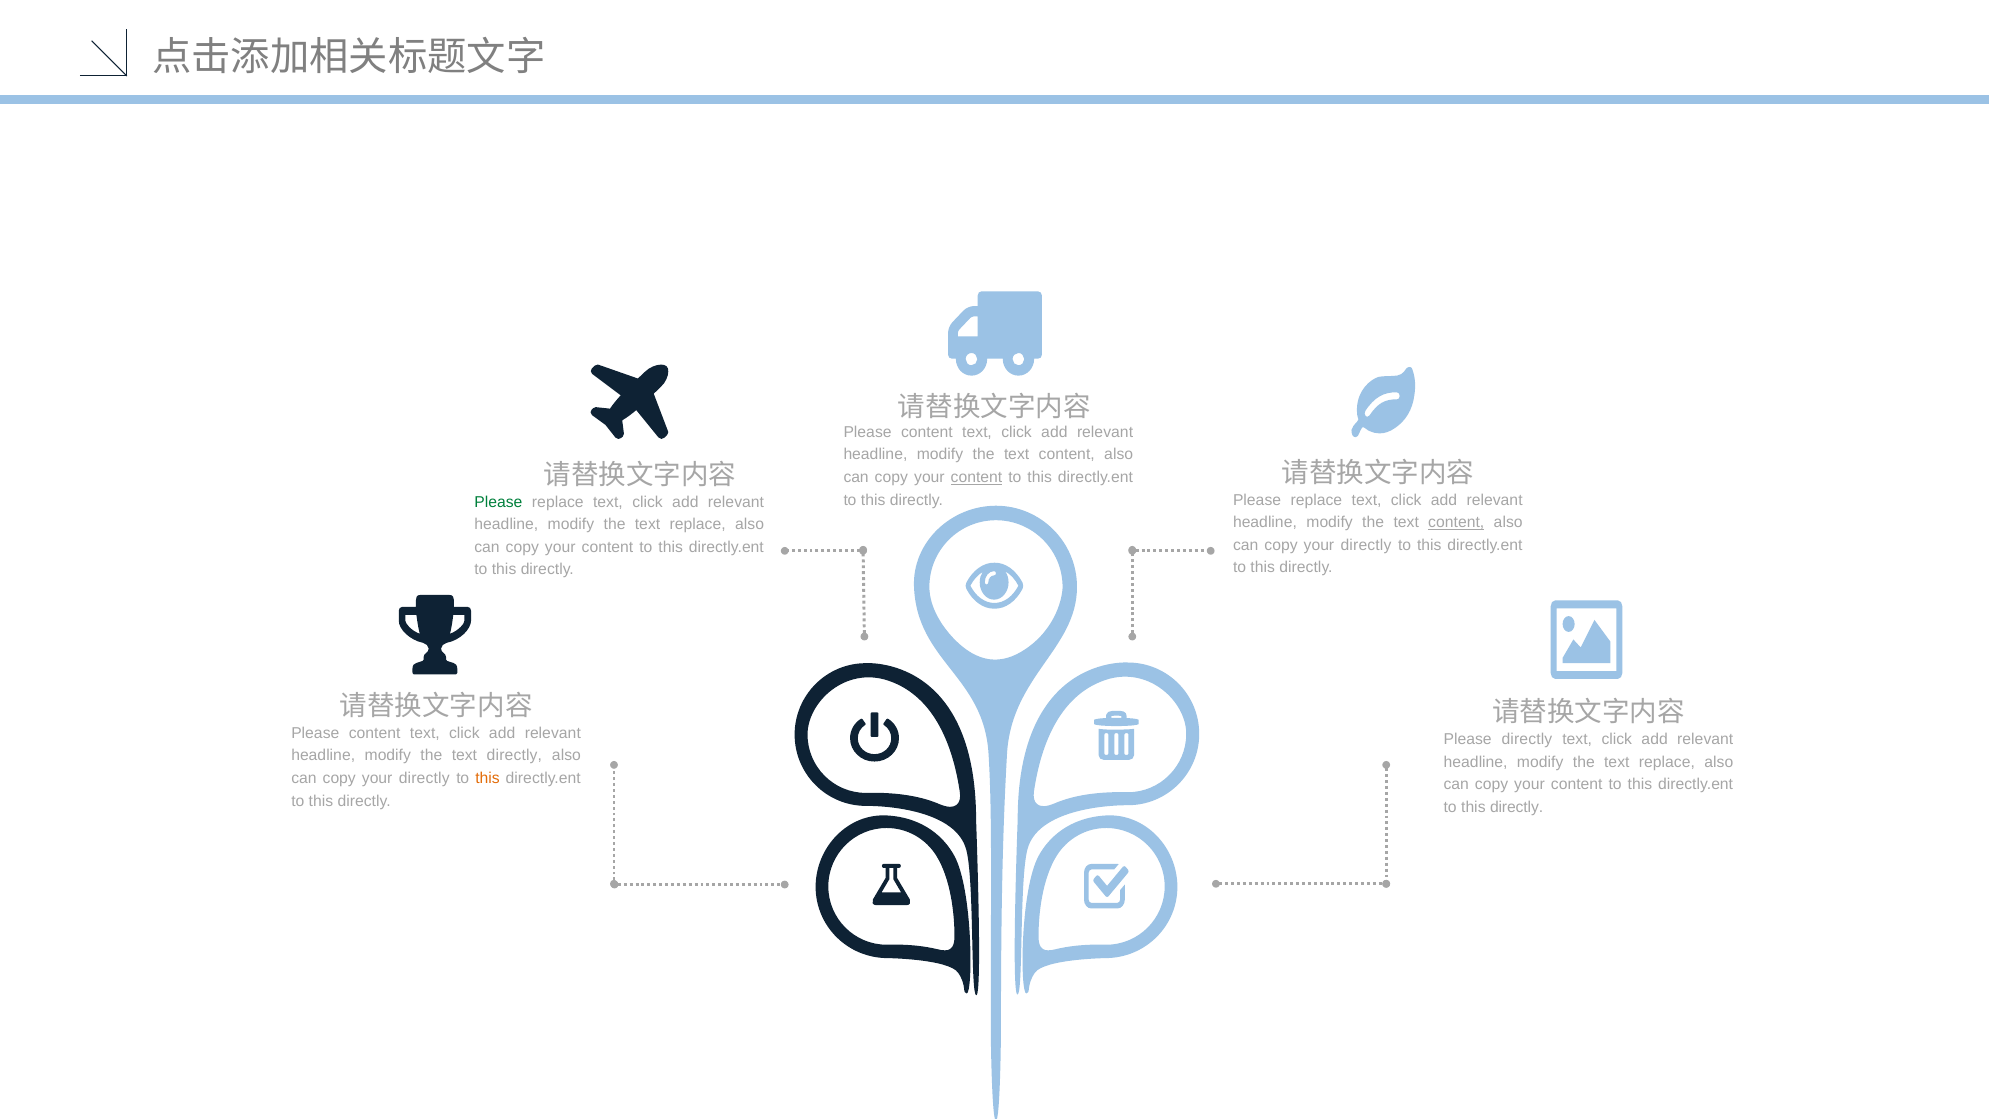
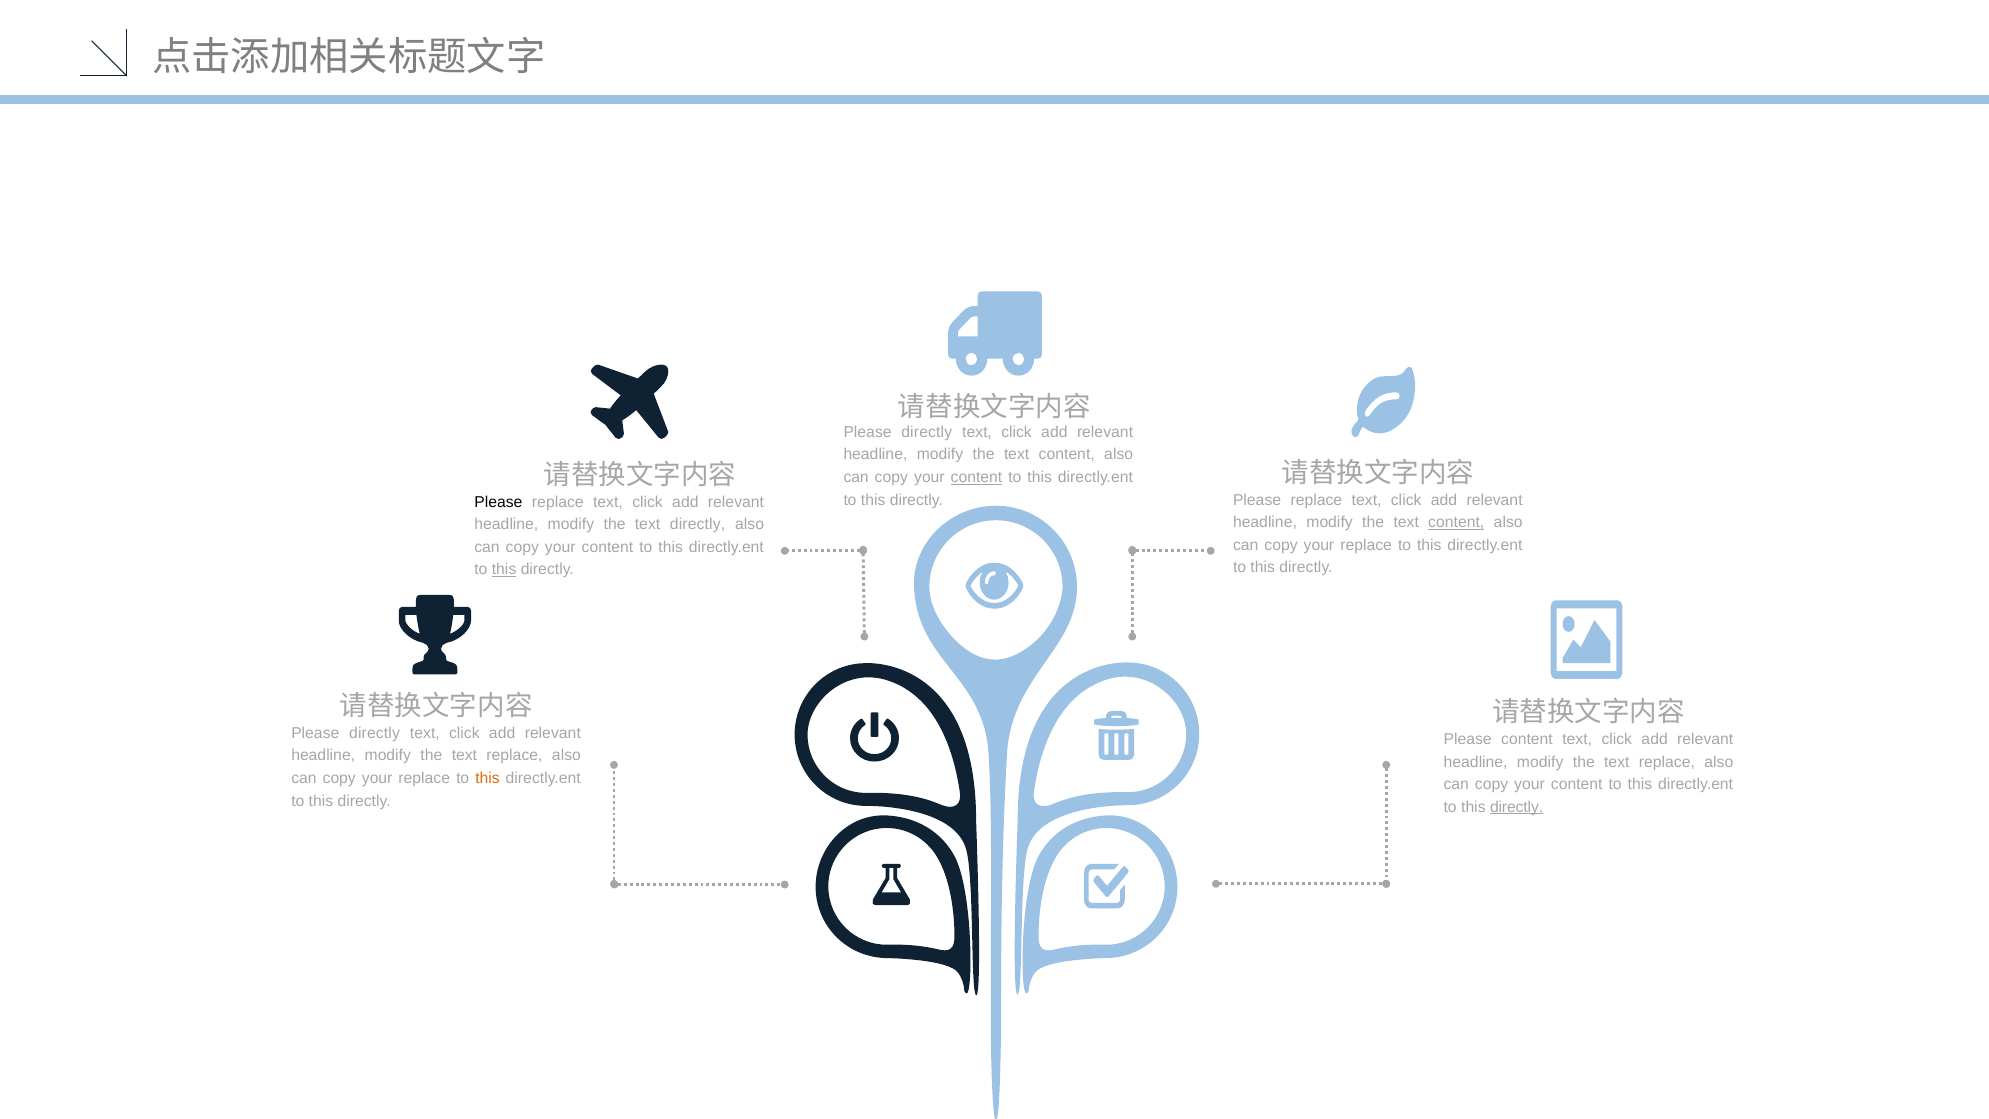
content at (927, 432): content -> directly
Please at (498, 502) colour: green -> black
replace at (698, 524): replace -> directly
directly at (1366, 545): directly -> replace
this at (504, 569) underline: none -> present
content at (375, 733): content -> directly
Please directly: directly -> content
directly at (514, 756): directly -> replace
directly at (424, 778): directly -> replace
directly at (1517, 807) underline: none -> present
